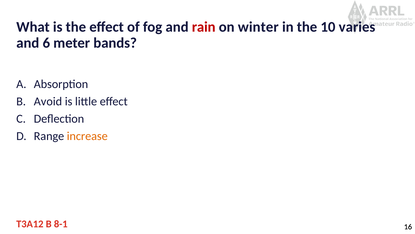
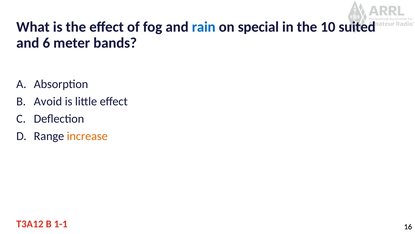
rain colour: red -> blue
winter: winter -> special
varies: varies -> suited
8-1: 8-1 -> 1-1
